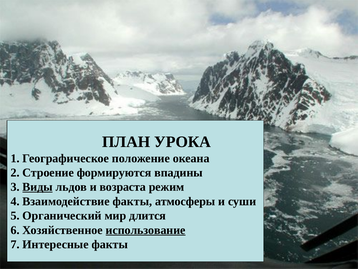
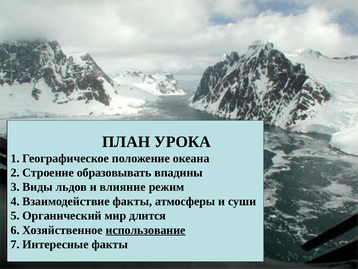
формируются: формируются -> образовывать
Виды underline: present -> none
возраста: возраста -> влияние
